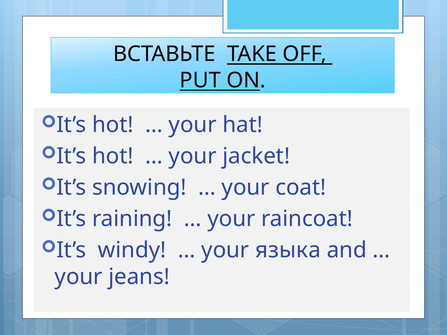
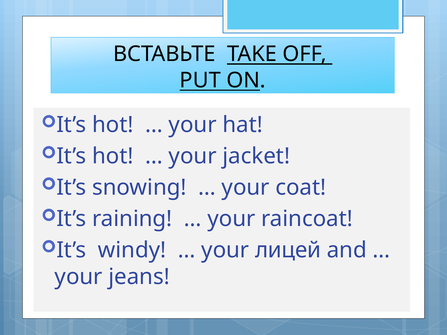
языка: языка -> лицей
